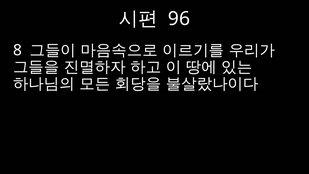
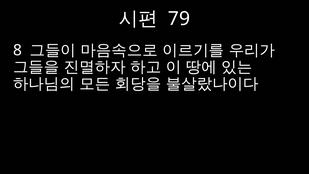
96: 96 -> 79
